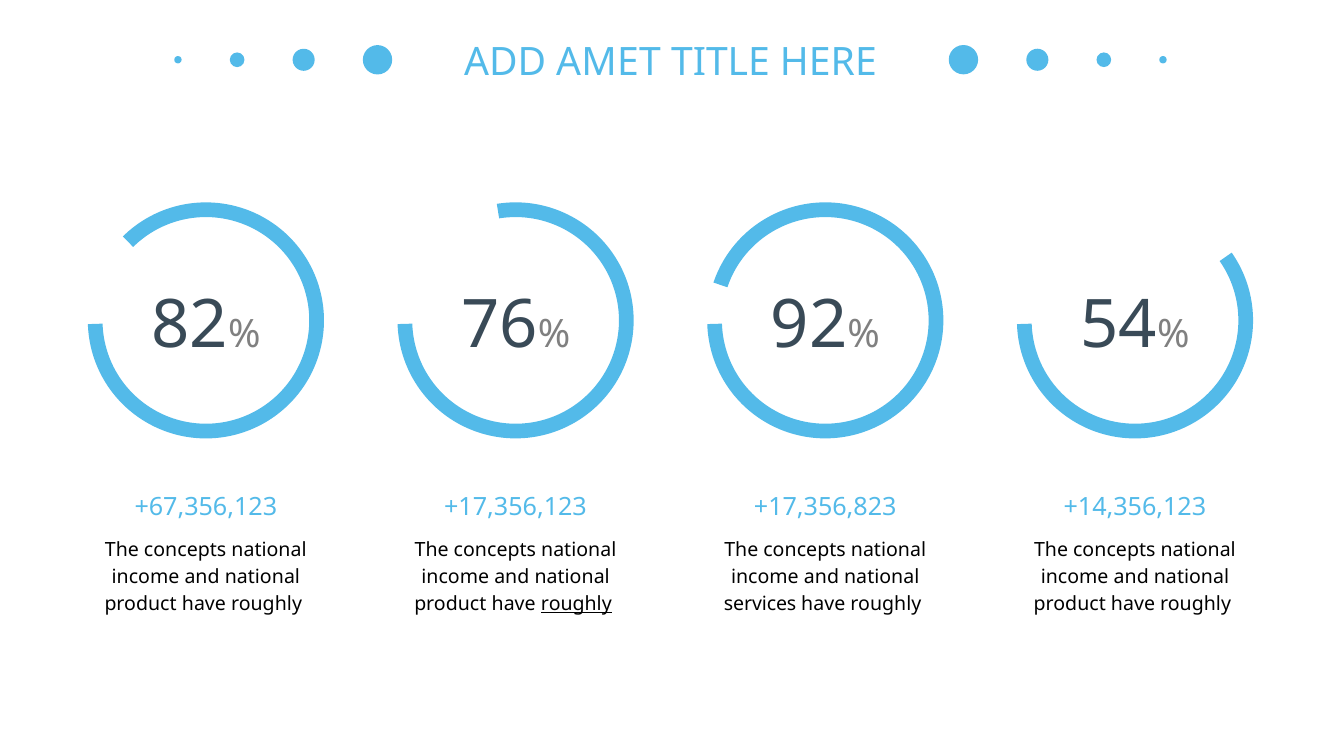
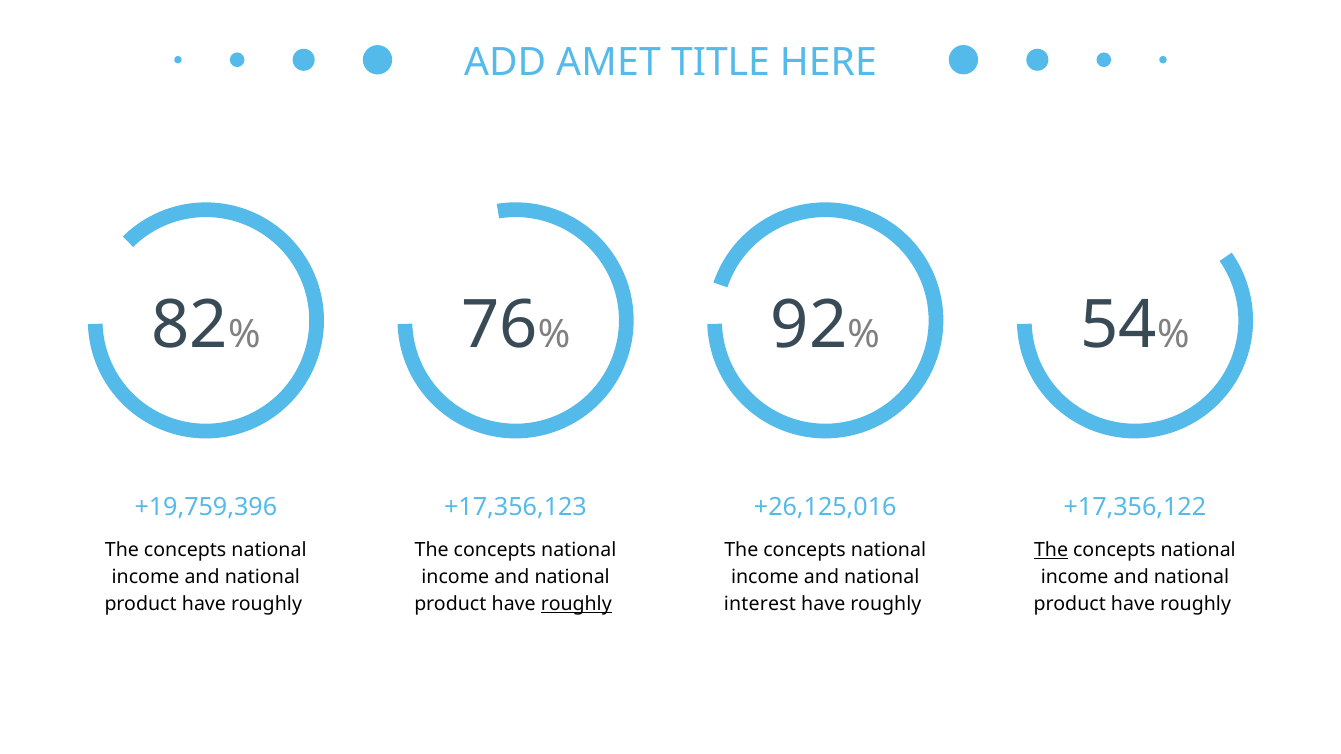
+67,356,123: +67,356,123 -> +19,759,396
+17,356,823: +17,356,823 -> +26,125,016
+14,356,123: +14,356,123 -> +17,356,122
The at (1051, 551) underline: none -> present
services: services -> interest
